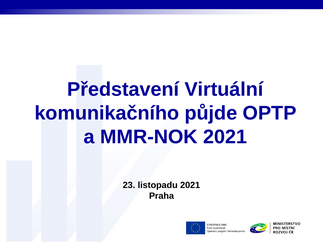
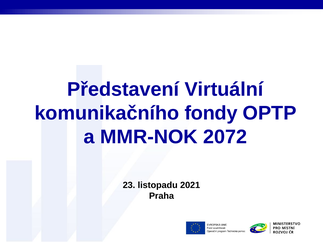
půjde: půjde -> fondy
MMR-NOK 2021: 2021 -> 2072
